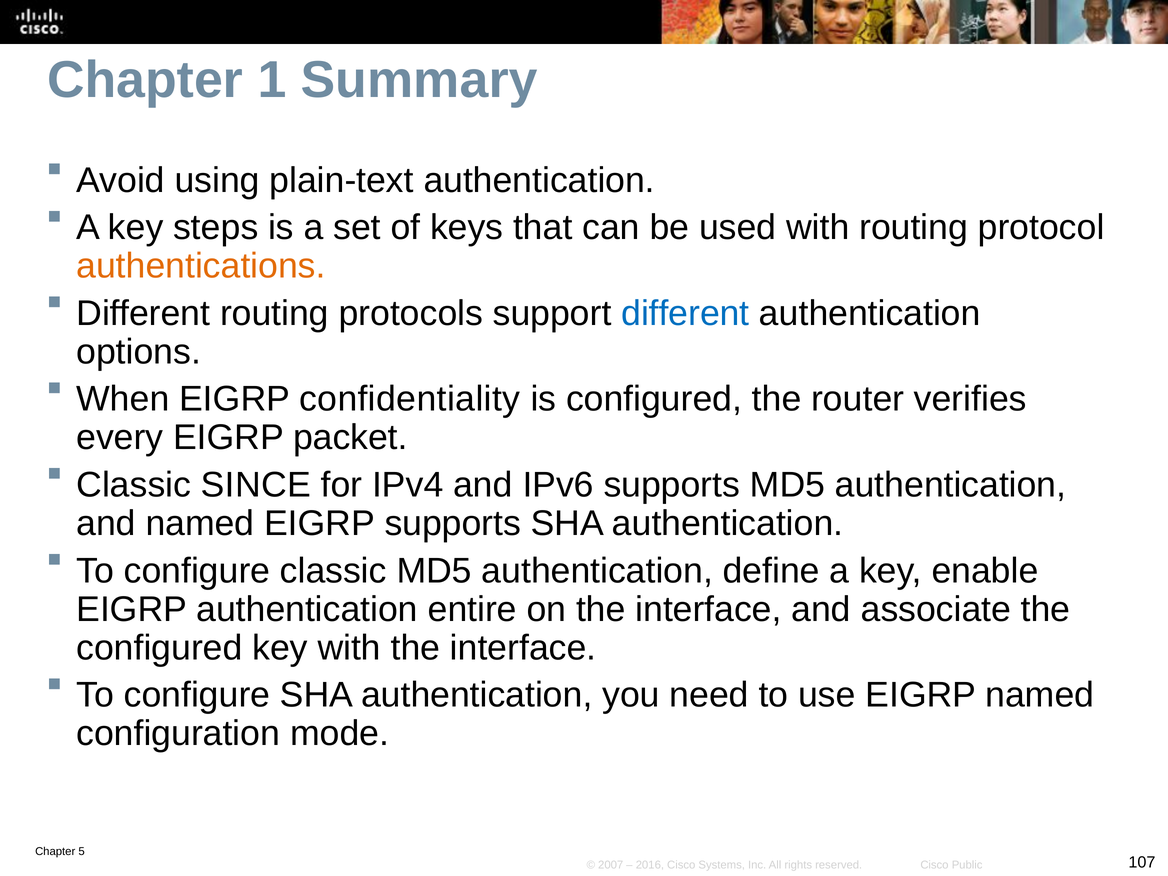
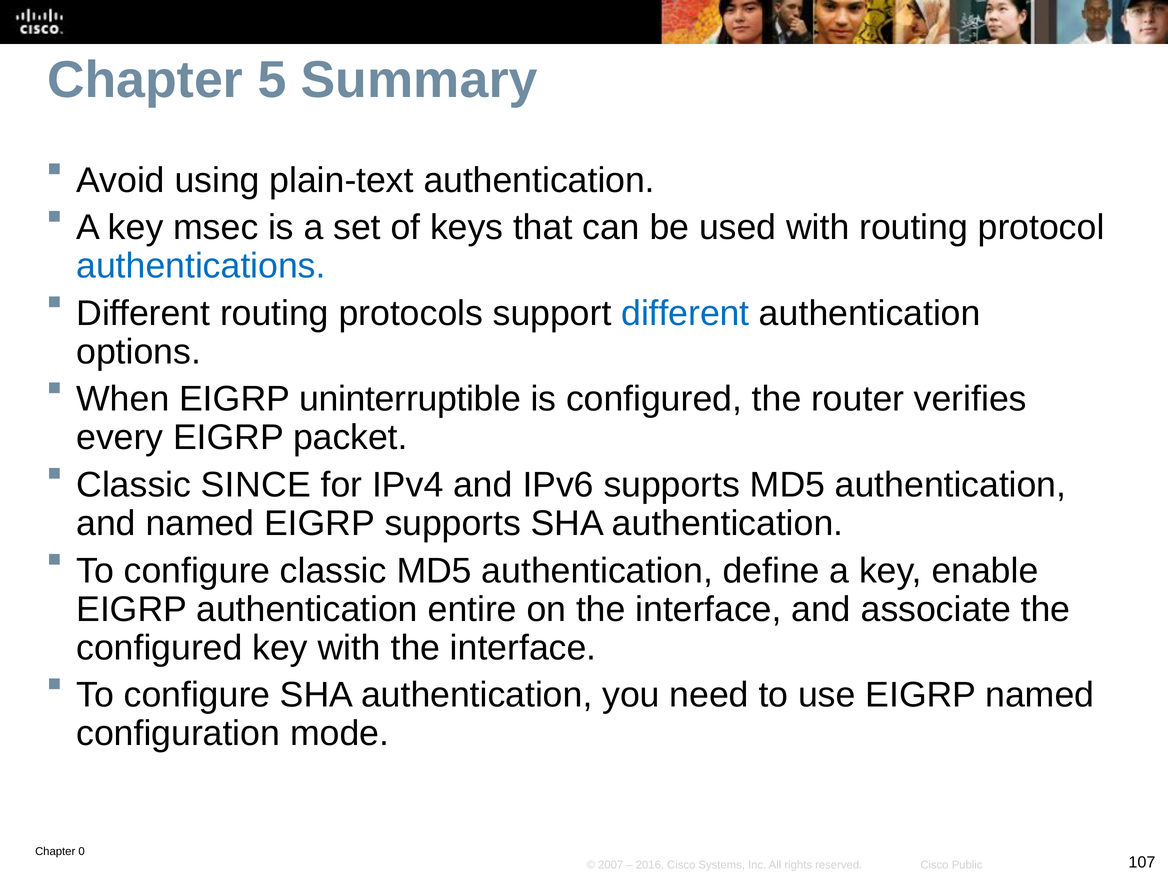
1: 1 -> 5
steps: steps -> msec
authentications colour: orange -> blue
confidentiality: confidentiality -> uninterruptible
5: 5 -> 0
